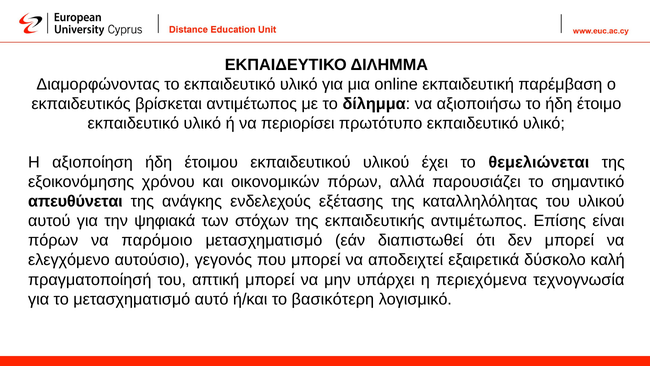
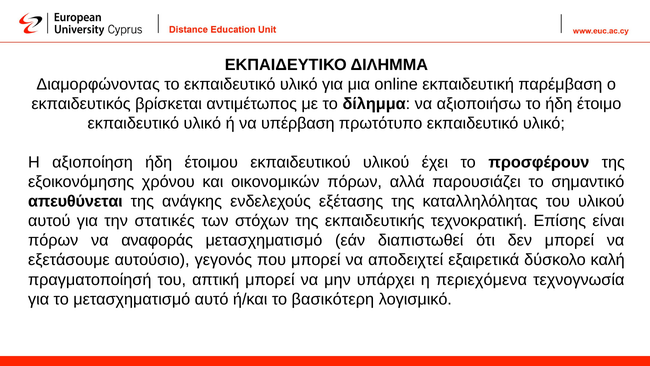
περιορίσει: περιορίσει -> υπέρβαση
θεμελιώνεται: θεμελιώνεται -> προσφέρουν
ψηφιακά: ψηφιακά -> στατικές
εκπαιδευτικής αντιμέτωπος: αντιμέτωπος -> τεχνοκρατική
παρόμοιο: παρόμοιο -> αναφοράς
ελεγχόμενο: ελεγχόμενο -> εξετάσουμε
